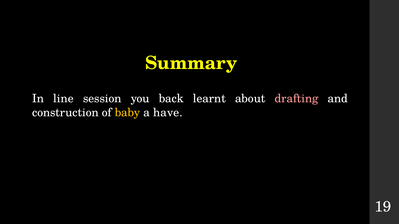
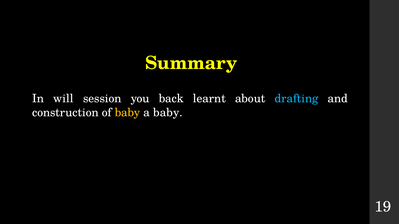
line: line -> will
drafting colour: pink -> light blue
a have: have -> baby
